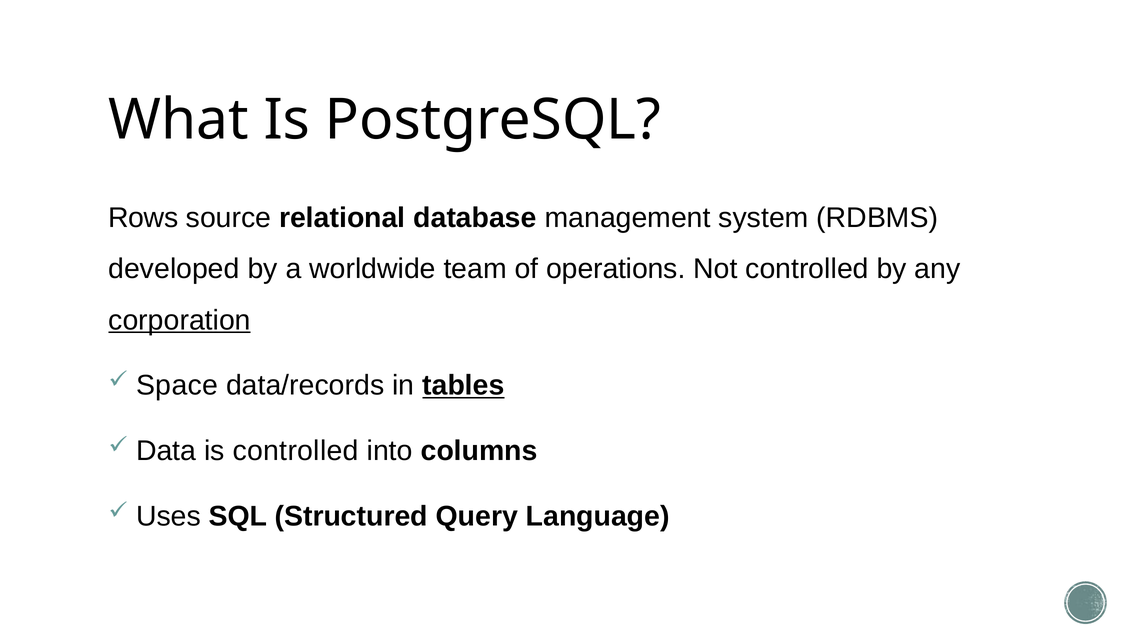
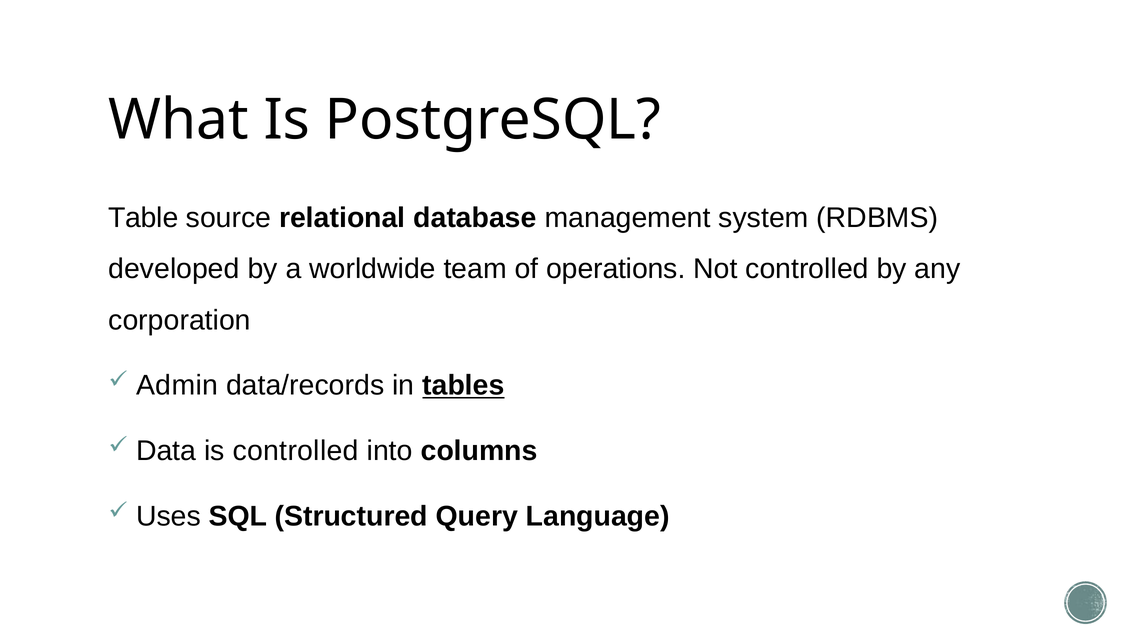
Rows: Rows -> Table
corporation underline: present -> none
Space: Space -> Admin
